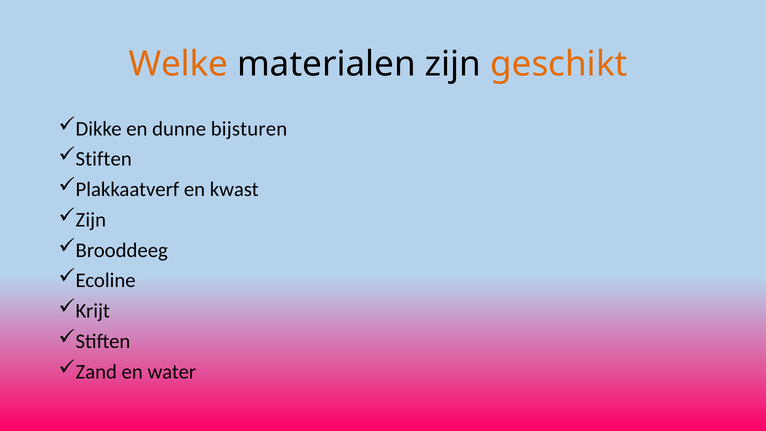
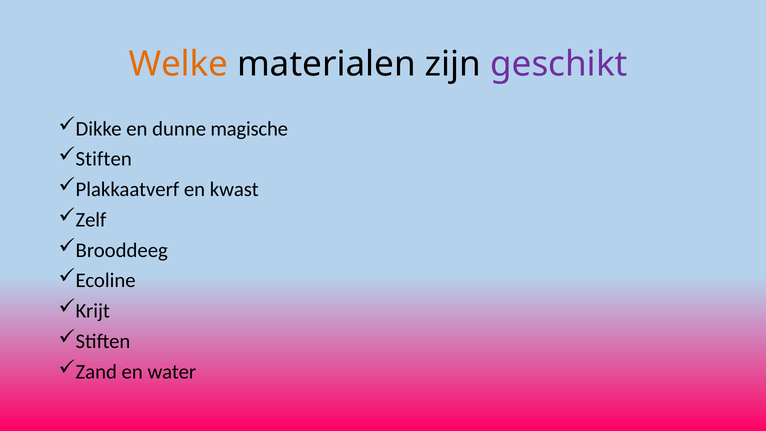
geschikt colour: orange -> purple
bijsturen: bijsturen -> magische
Zijn at (91, 220): Zijn -> Zelf
